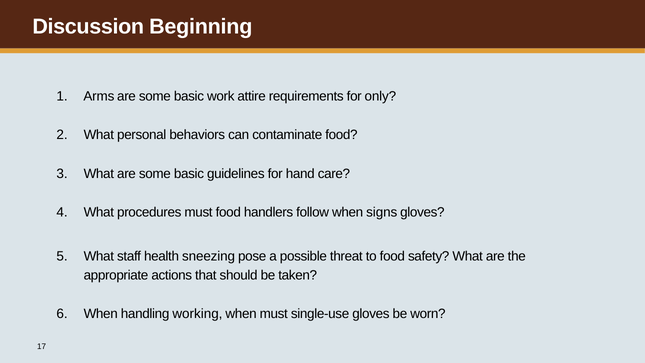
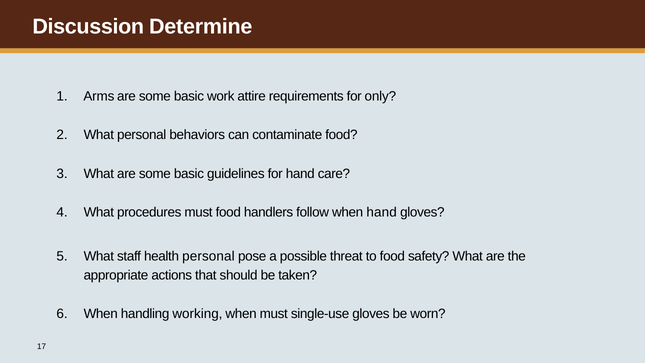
Beginning: Beginning -> Determine
when signs: signs -> hand
health sneezing: sneezing -> personal
